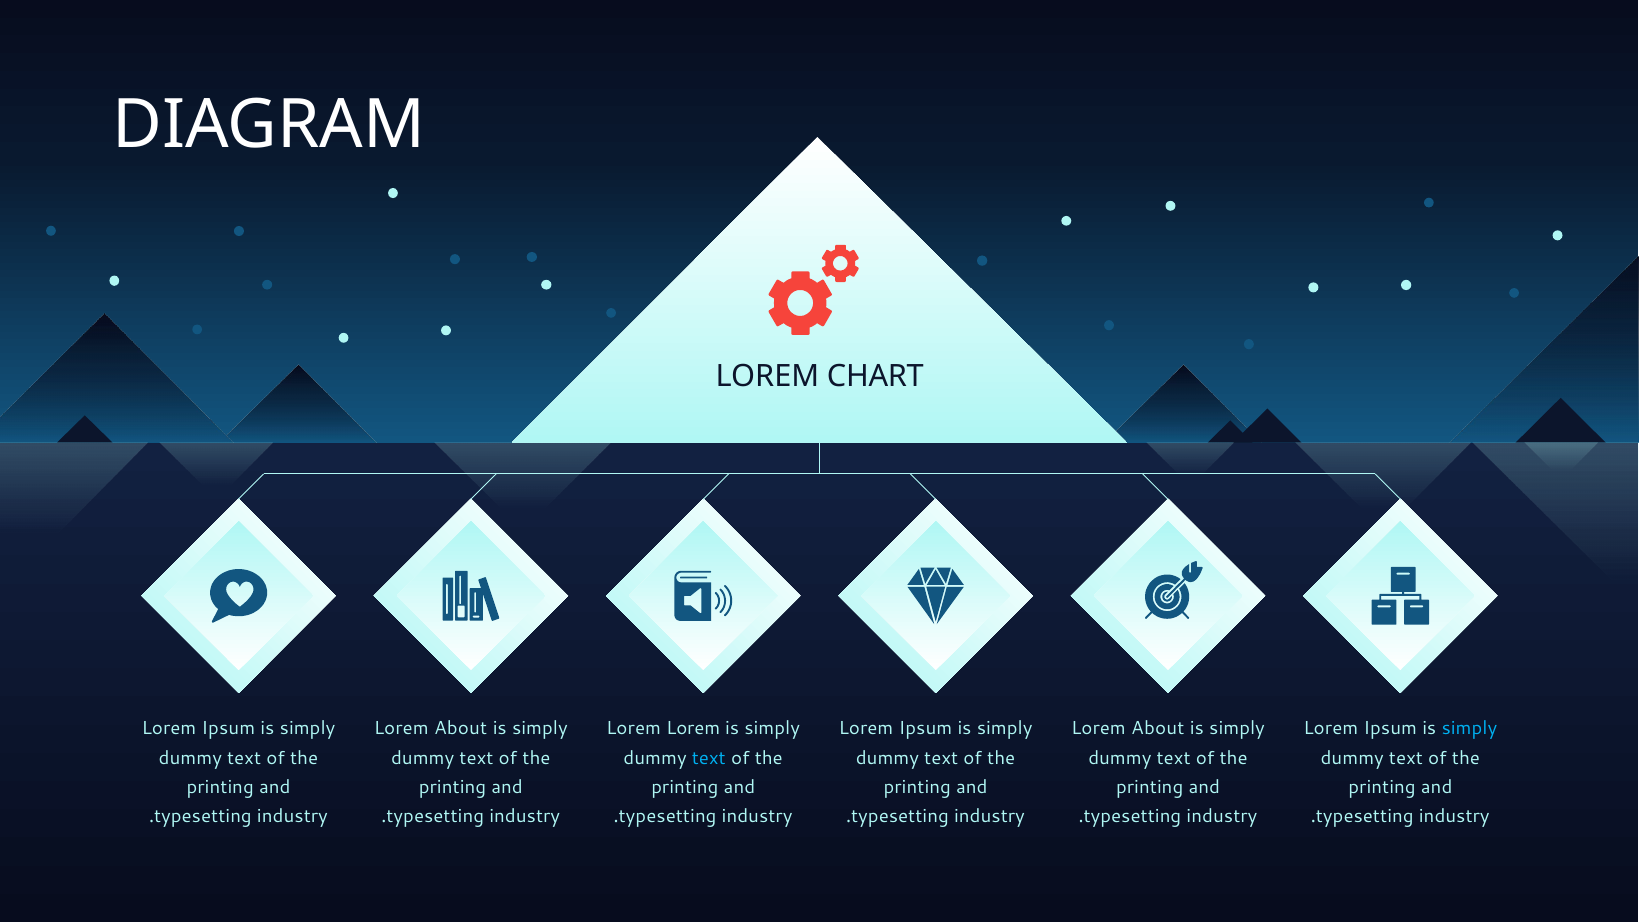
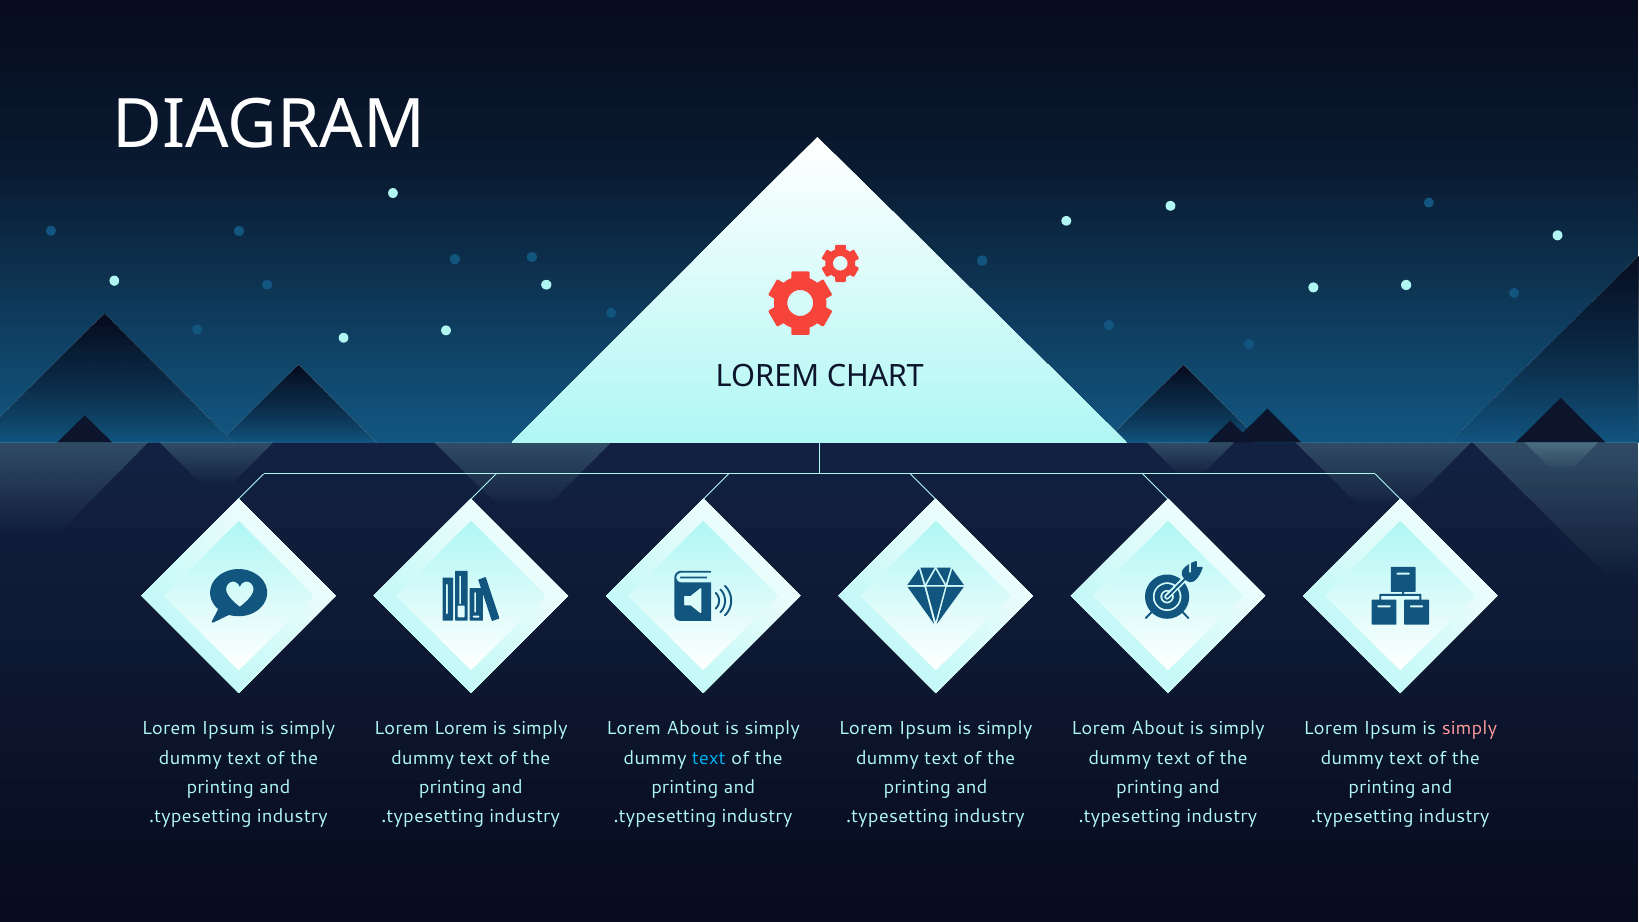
About at (461, 729): About -> Lorem
Lorem at (693, 729): Lorem -> About
simply at (1469, 729) colour: light blue -> pink
